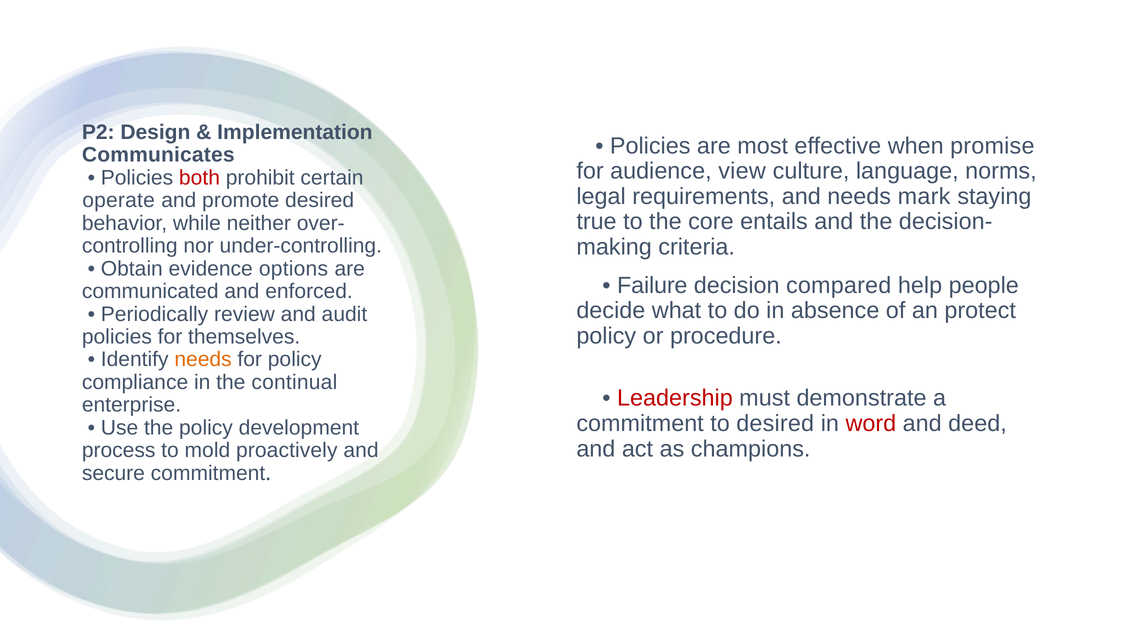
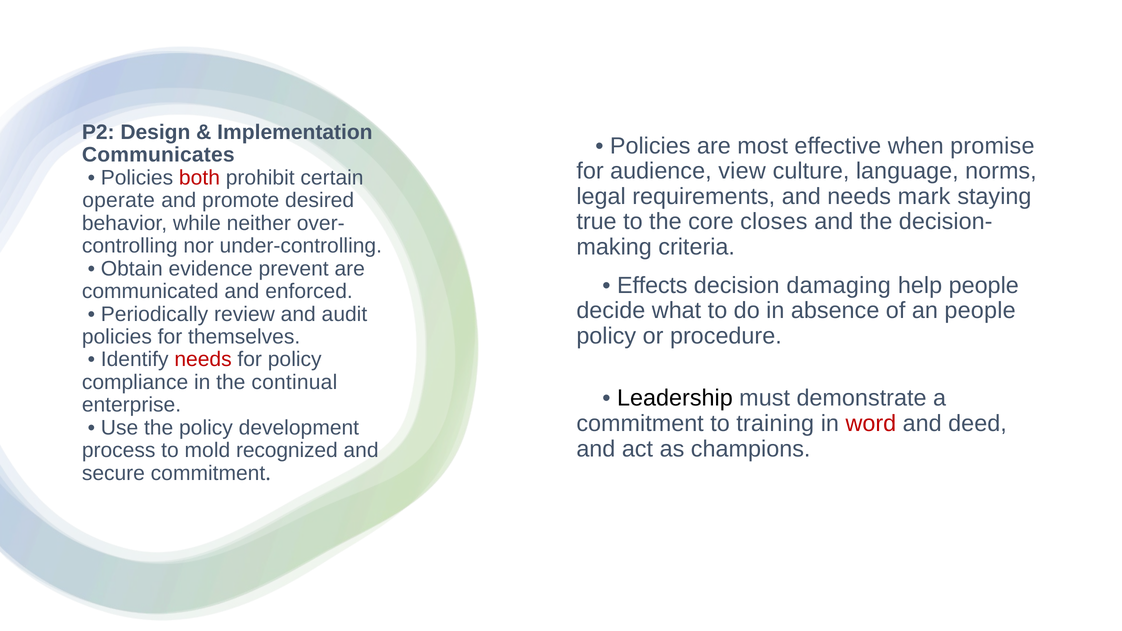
entails: entails -> closes
options: options -> prevent
Failure: Failure -> Effects
compared: compared -> damaging
an protect: protect -> people
needs at (203, 360) colour: orange -> red
Leadership colour: red -> black
to desired: desired -> training
proactively: proactively -> recognized
